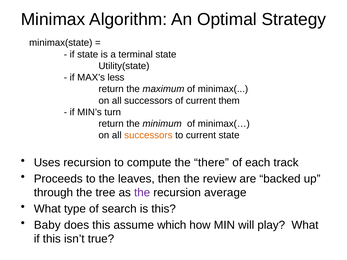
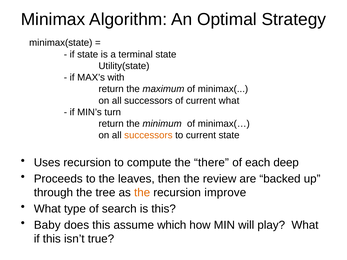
less: less -> with
current them: them -> what
track: track -> deep
the at (142, 193) colour: purple -> orange
average: average -> improve
